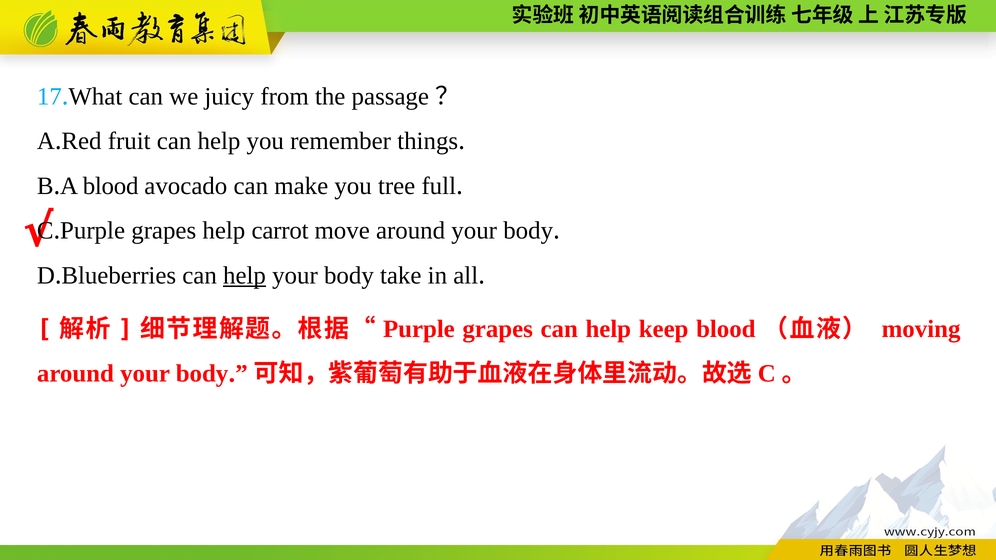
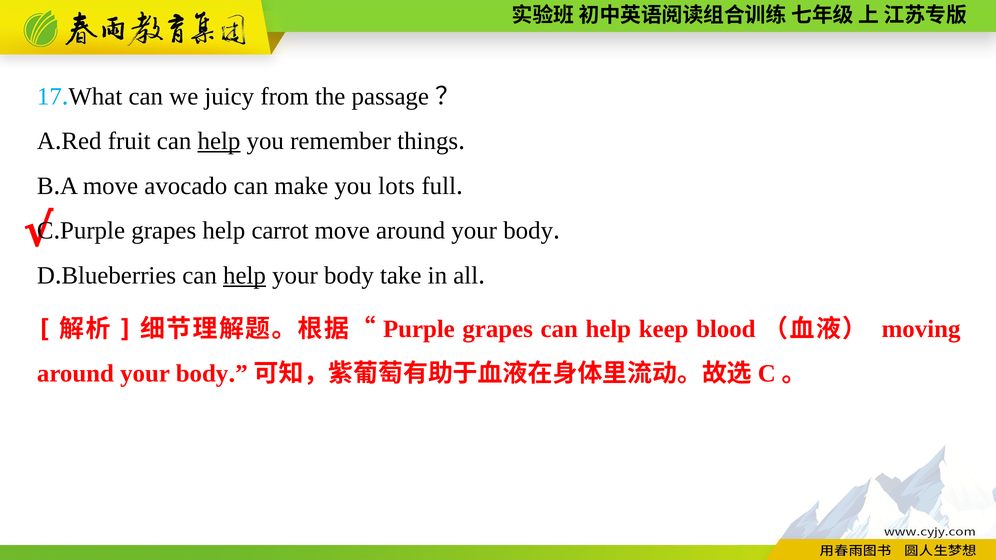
help at (219, 141) underline: none -> present
blood at (111, 186): blood -> move
tree: tree -> lots
